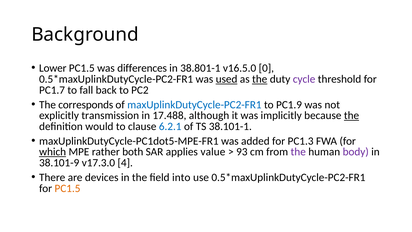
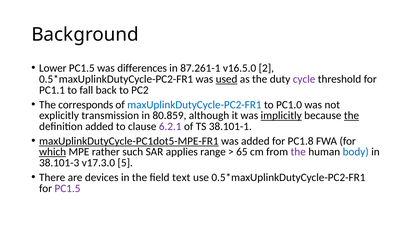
38.801-1: 38.801-1 -> 87.261-1
0: 0 -> 2
the at (260, 79) underline: present -> none
PC1.7: PC1.7 -> PC1.1
PC1.9: PC1.9 -> PC1.0
17.488: 17.488 -> 80.859
implicitly underline: none -> present
definition would: would -> added
6.2.1 colour: blue -> purple
maxUplinkDutyCycle-PC1dot5-MPE-FR1 underline: none -> present
PC1.3: PC1.3 -> PC1.8
both: both -> such
value: value -> range
93: 93 -> 65
body colour: purple -> blue
38.101-9: 38.101-9 -> 38.101-3
4: 4 -> 5
into: into -> text
PC1.5 at (67, 188) colour: orange -> purple
